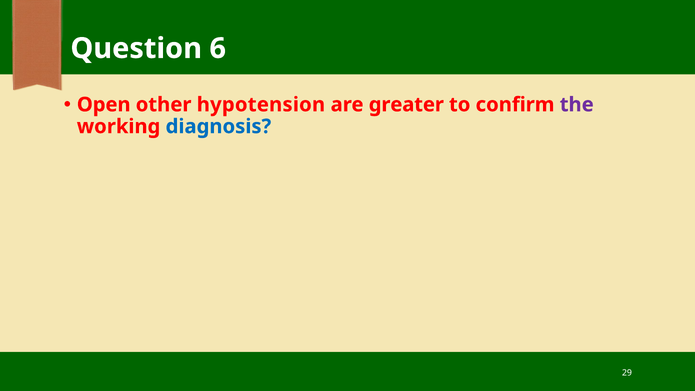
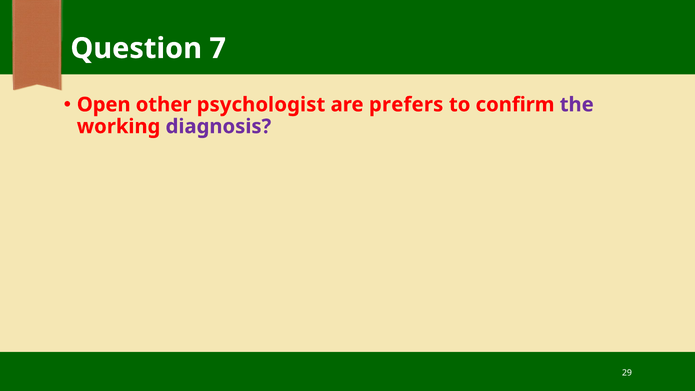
6: 6 -> 7
hypotension: hypotension -> psychologist
greater: greater -> prefers
diagnosis colour: blue -> purple
